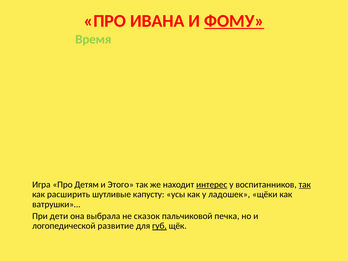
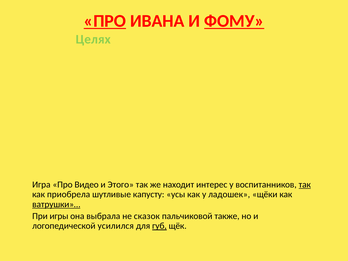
ПРО at (105, 21) underline: none -> present
Время: Время -> Целях
Детям: Детям -> Видео
интерес underline: present -> none
расширить: расширить -> приобрела
ватрушки»… underline: none -> present
дети: дети -> игры
печка: печка -> также
развитие: развитие -> усилился
